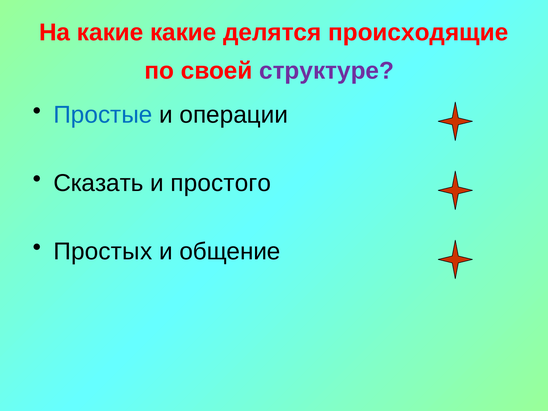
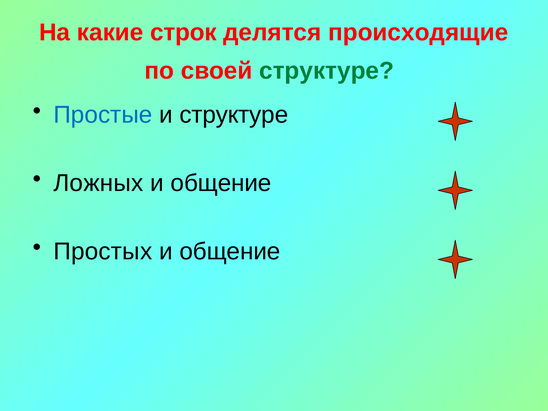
какие какие: какие -> строк
структуре at (327, 71) colour: purple -> green
и операции: операции -> структуре
Сказать: Сказать -> Ложных
простого at (221, 183): простого -> общение
